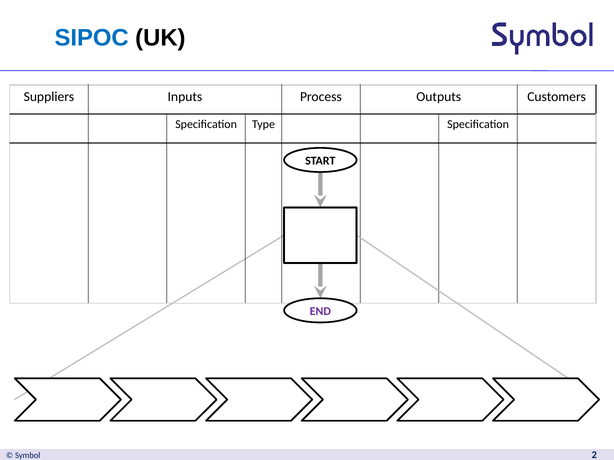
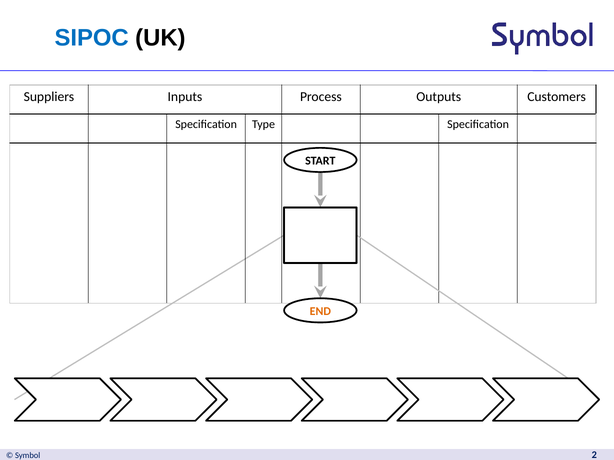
END colour: purple -> orange
